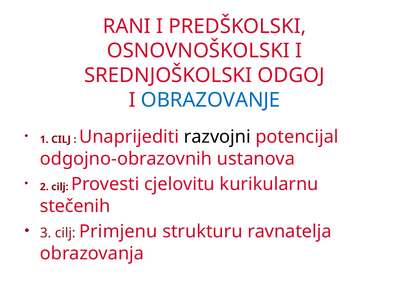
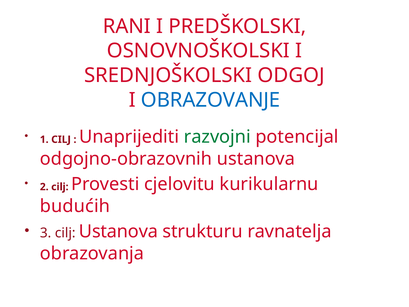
razvojni colour: black -> green
stečenih: stečenih -> budućih
cilj Primjenu: Primjenu -> Ustanova
